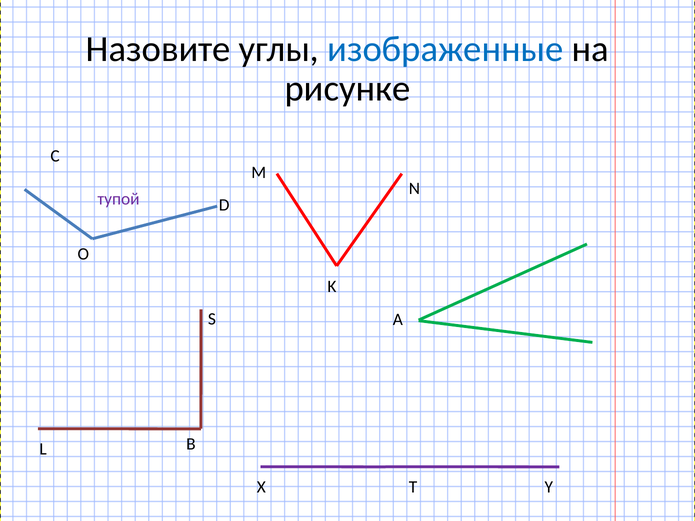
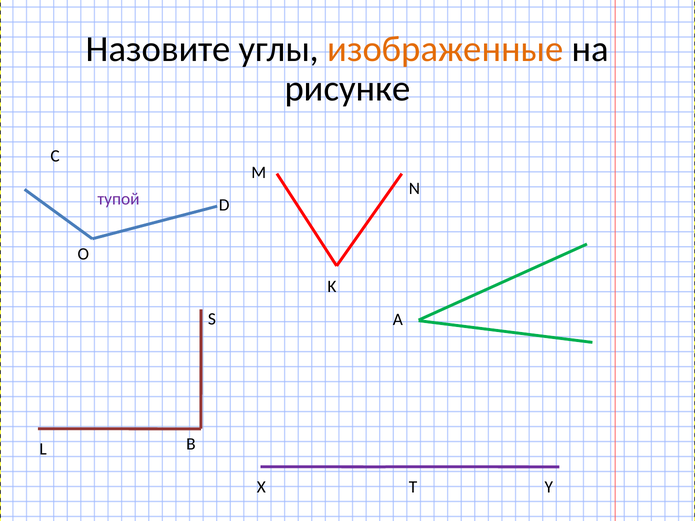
изображенные colour: blue -> orange
